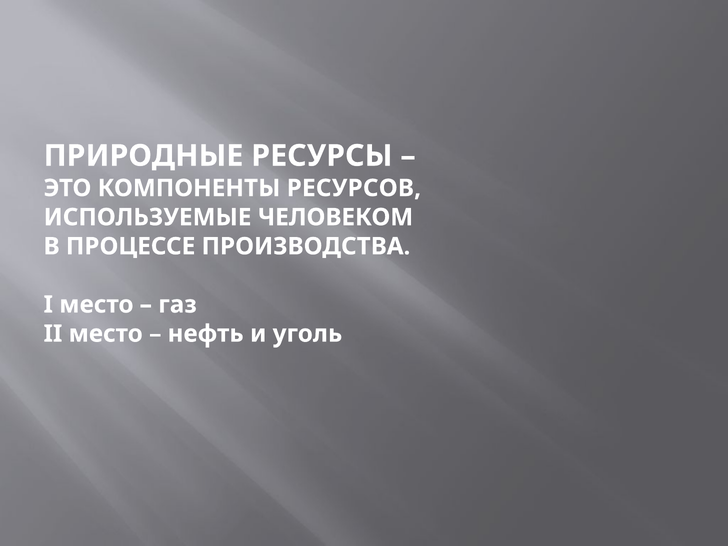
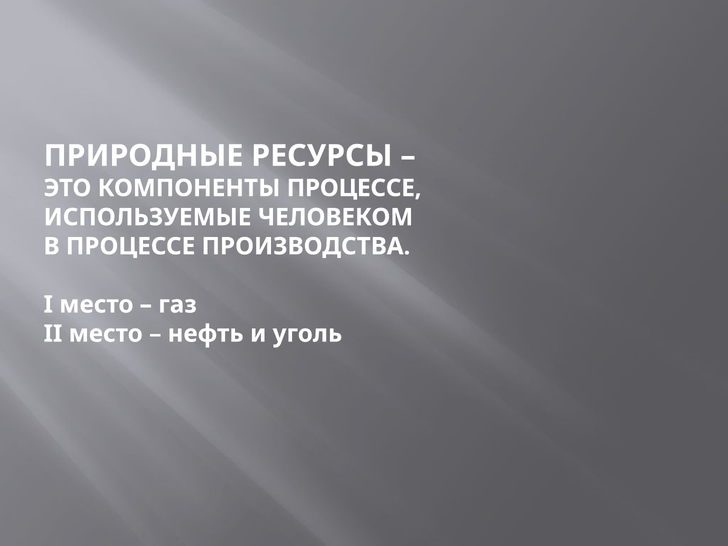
КОМПОНЕНТЫ РЕСУРСОВ: РЕСУРСОВ -> ПРОЦЕССЕ
